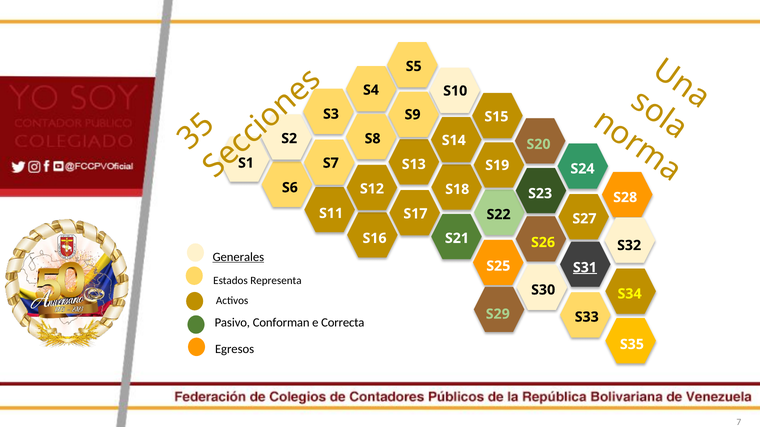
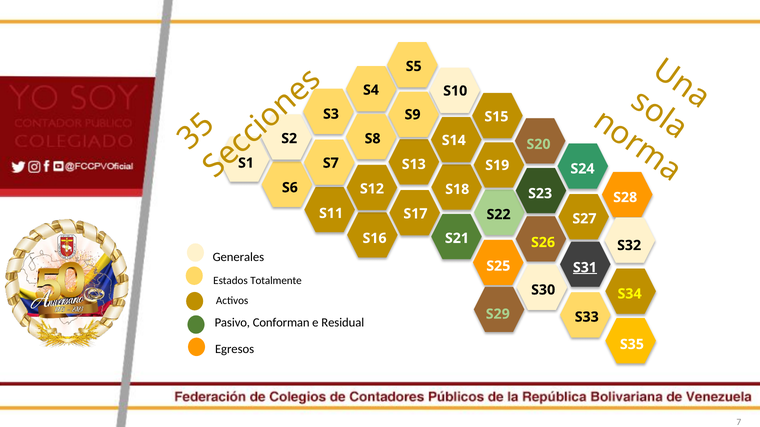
Generales underline: present -> none
Representa: Representa -> Totalmente
Correcta: Correcta -> Residual
